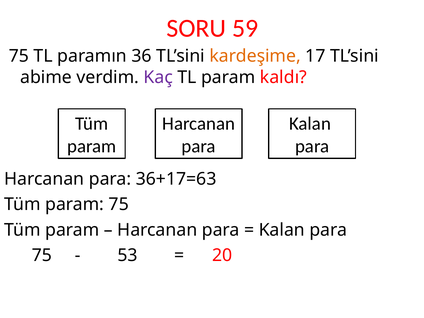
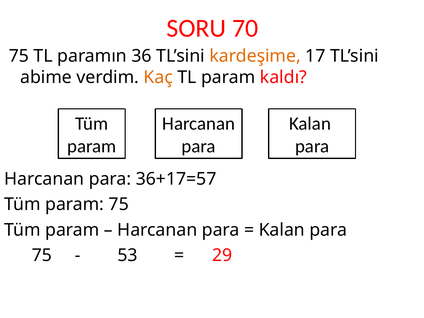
59: 59 -> 70
Kaç colour: purple -> orange
36+17=63: 36+17=63 -> 36+17=57
20: 20 -> 29
